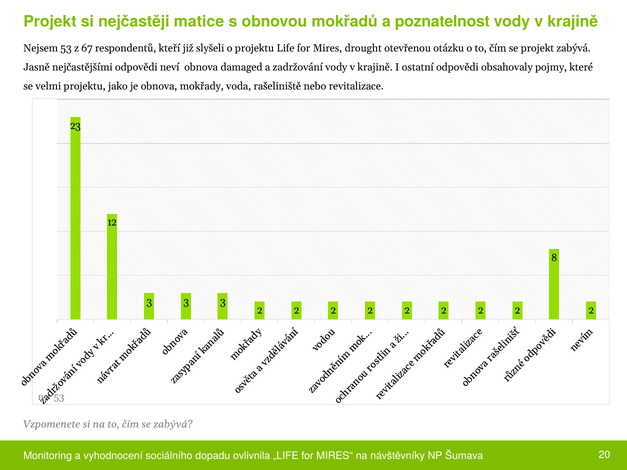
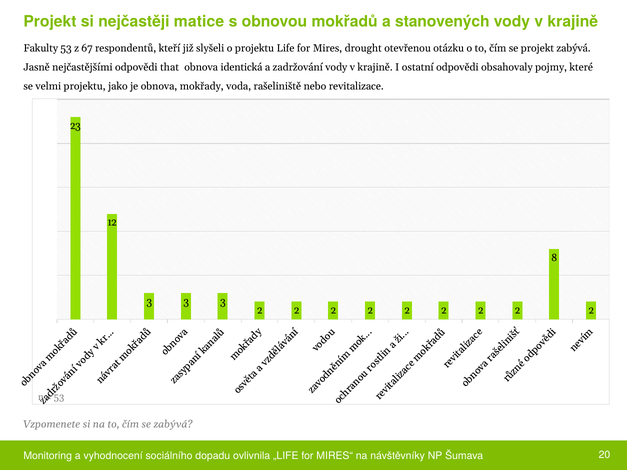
poznatelnost: poznatelnost -> stanovených
Nejsem: Nejsem -> Fakulty
neví: neví -> that
damaged: damaged -> identická
